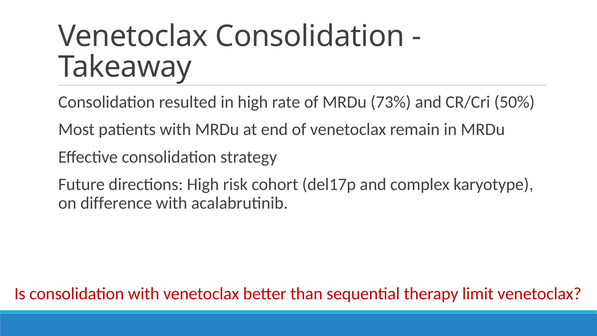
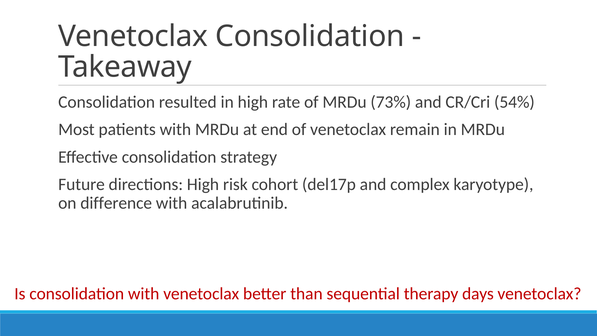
50%: 50% -> 54%
limit: limit -> days
